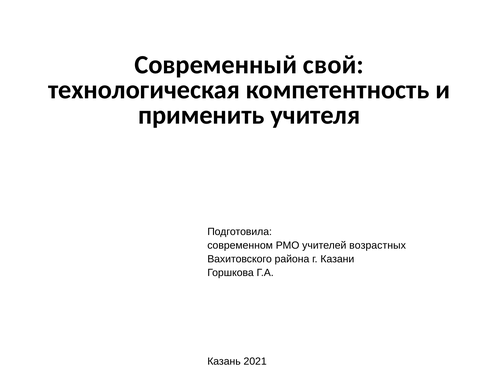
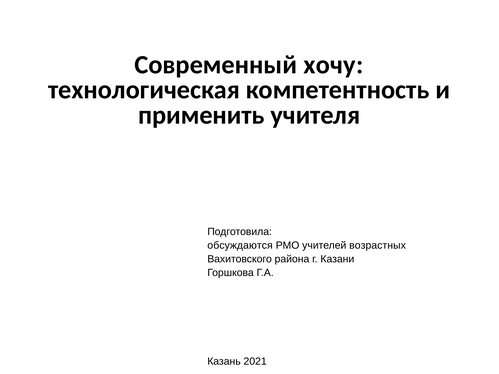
свой: свой -> хочу
современном: современном -> обсуждаются
